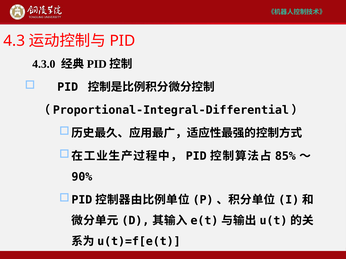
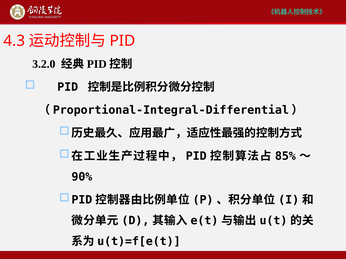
4.3.0: 4.3.0 -> 3.2.0
